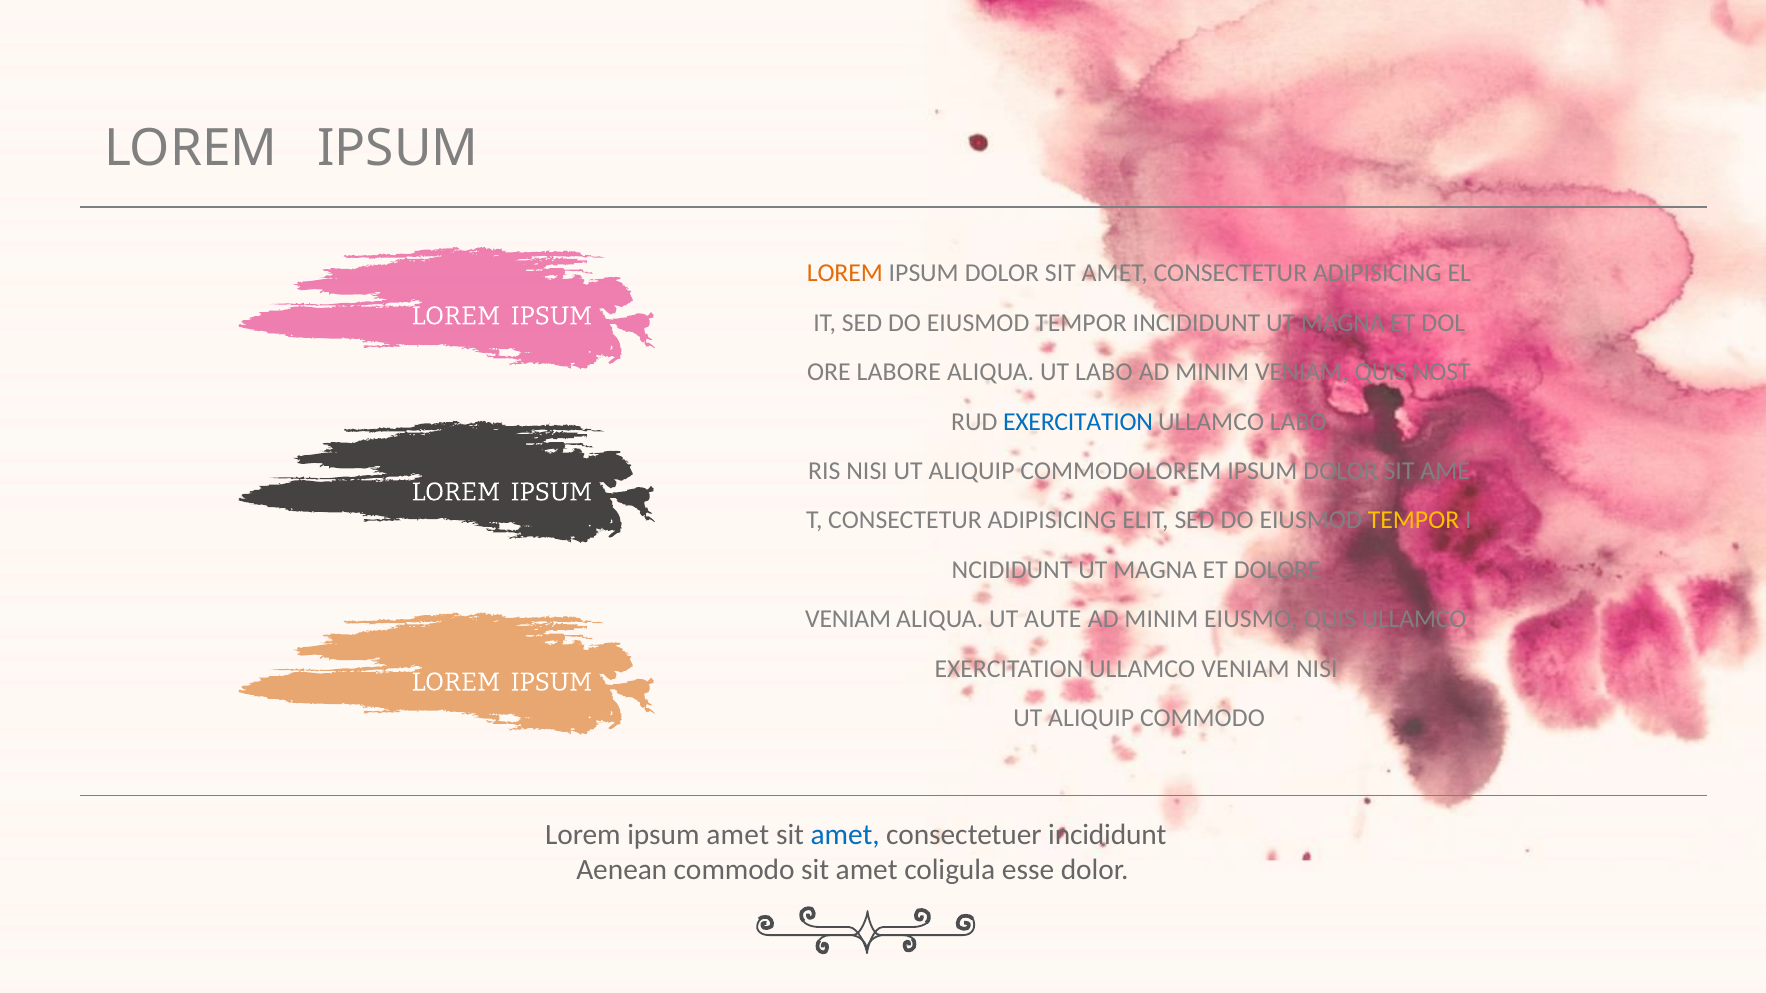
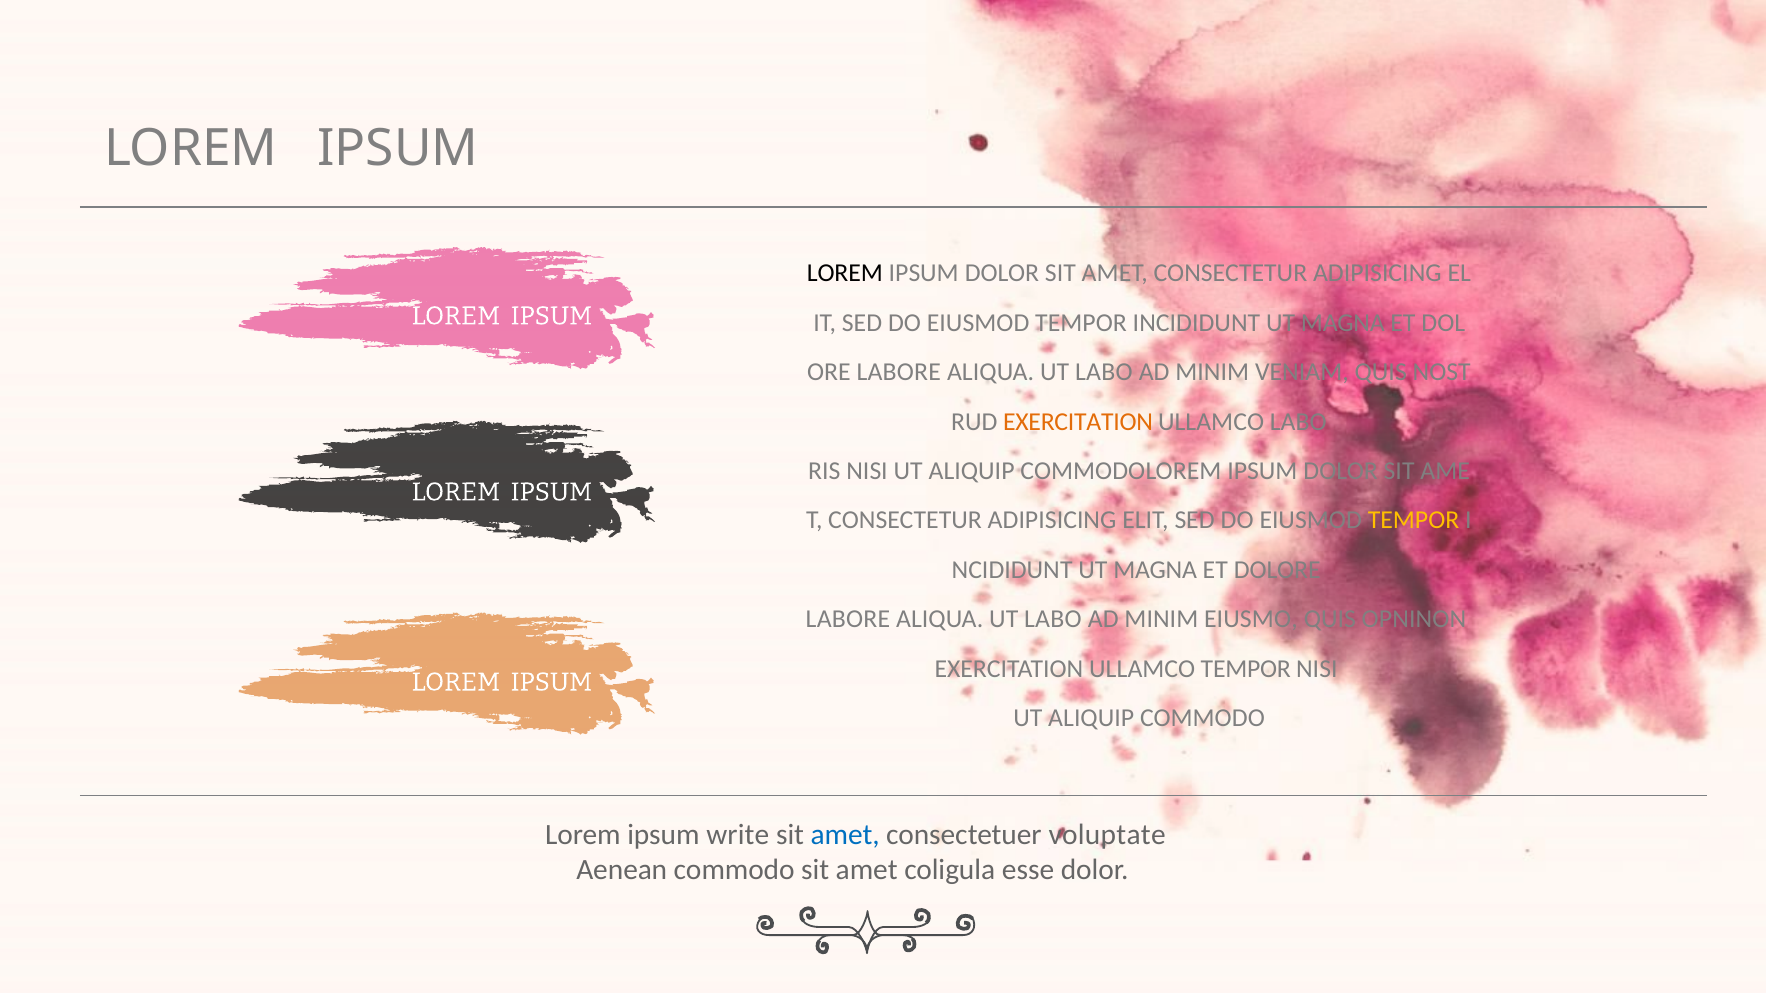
LOREM at (845, 273) colour: orange -> black
EXERCITATION at (1078, 422) colour: blue -> orange
VENIAM at (848, 619): VENIAM -> LABORE
AUTE at (1053, 619): AUTE -> LABO
QUIS ULLAMCO: ULLAMCO -> OPNINON
ULLAMCO VENIAM: VENIAM -> TEMPOR
ipsum amet: amet -> write
consectetuer incididunt: incididunt -> voluptate
